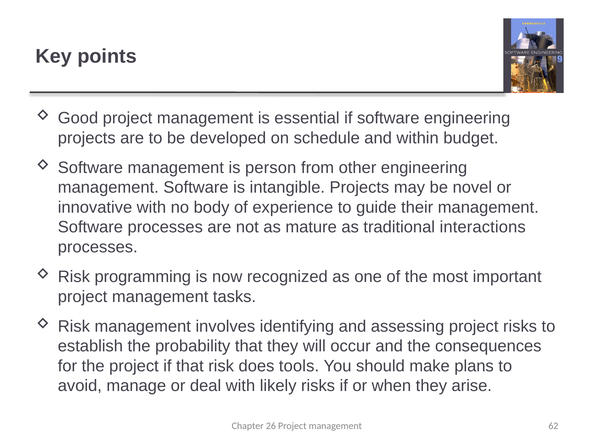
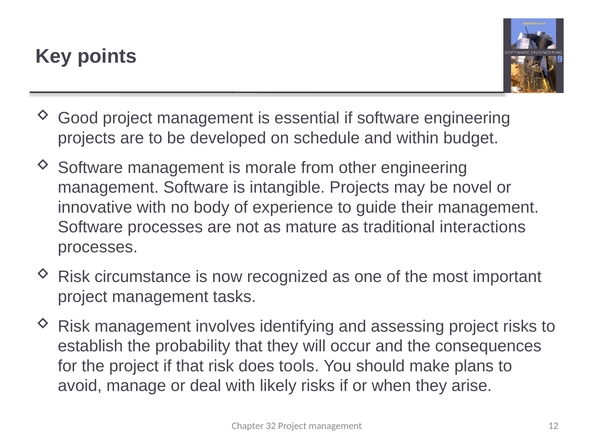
person: person -> morale
programming: programming -> circumstance
26: 26 -> 32
62: 62 -> 12
